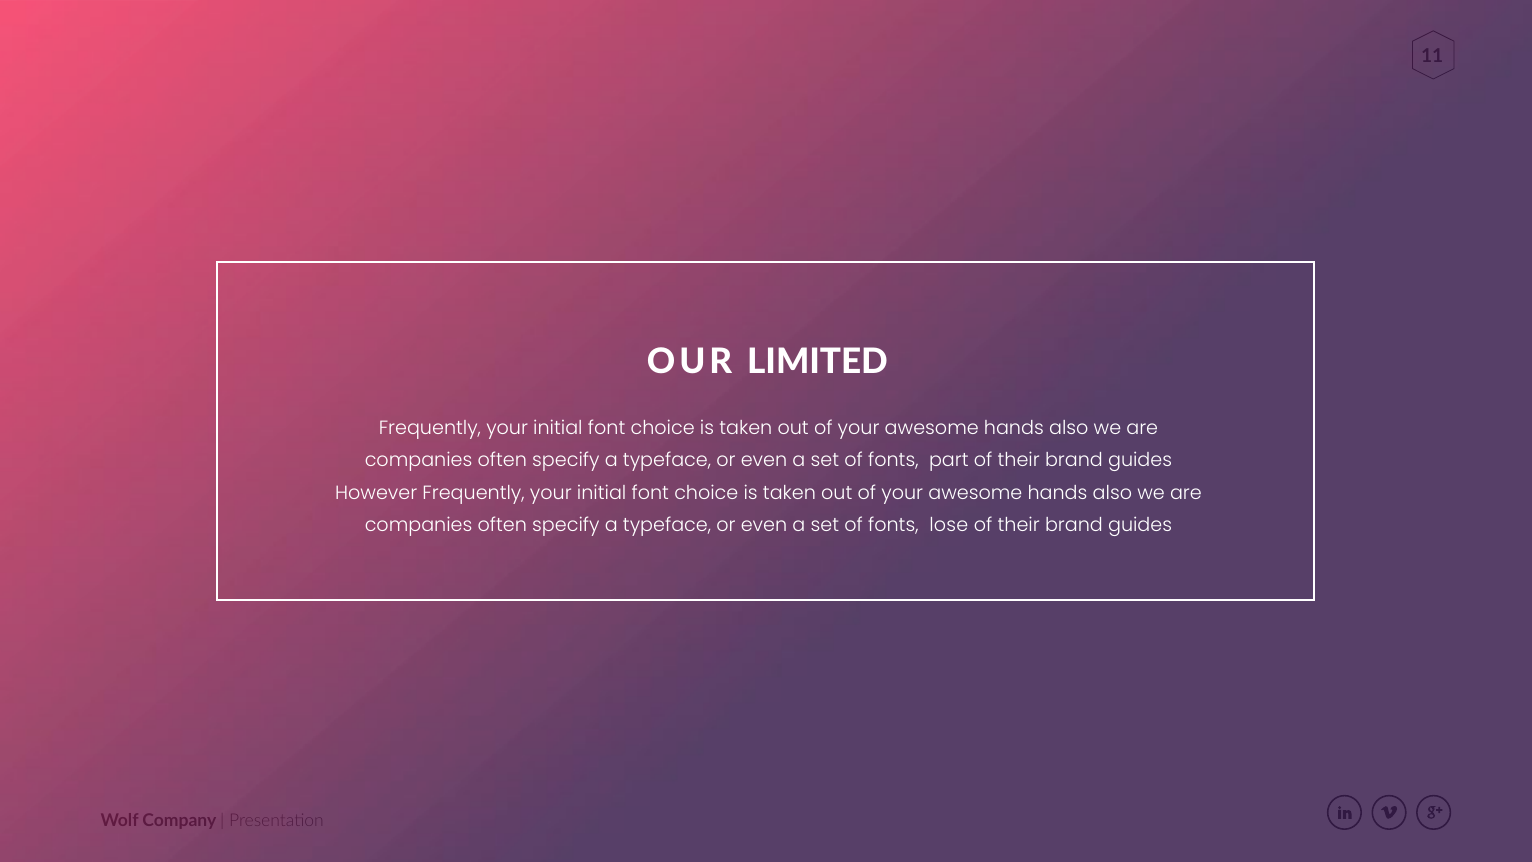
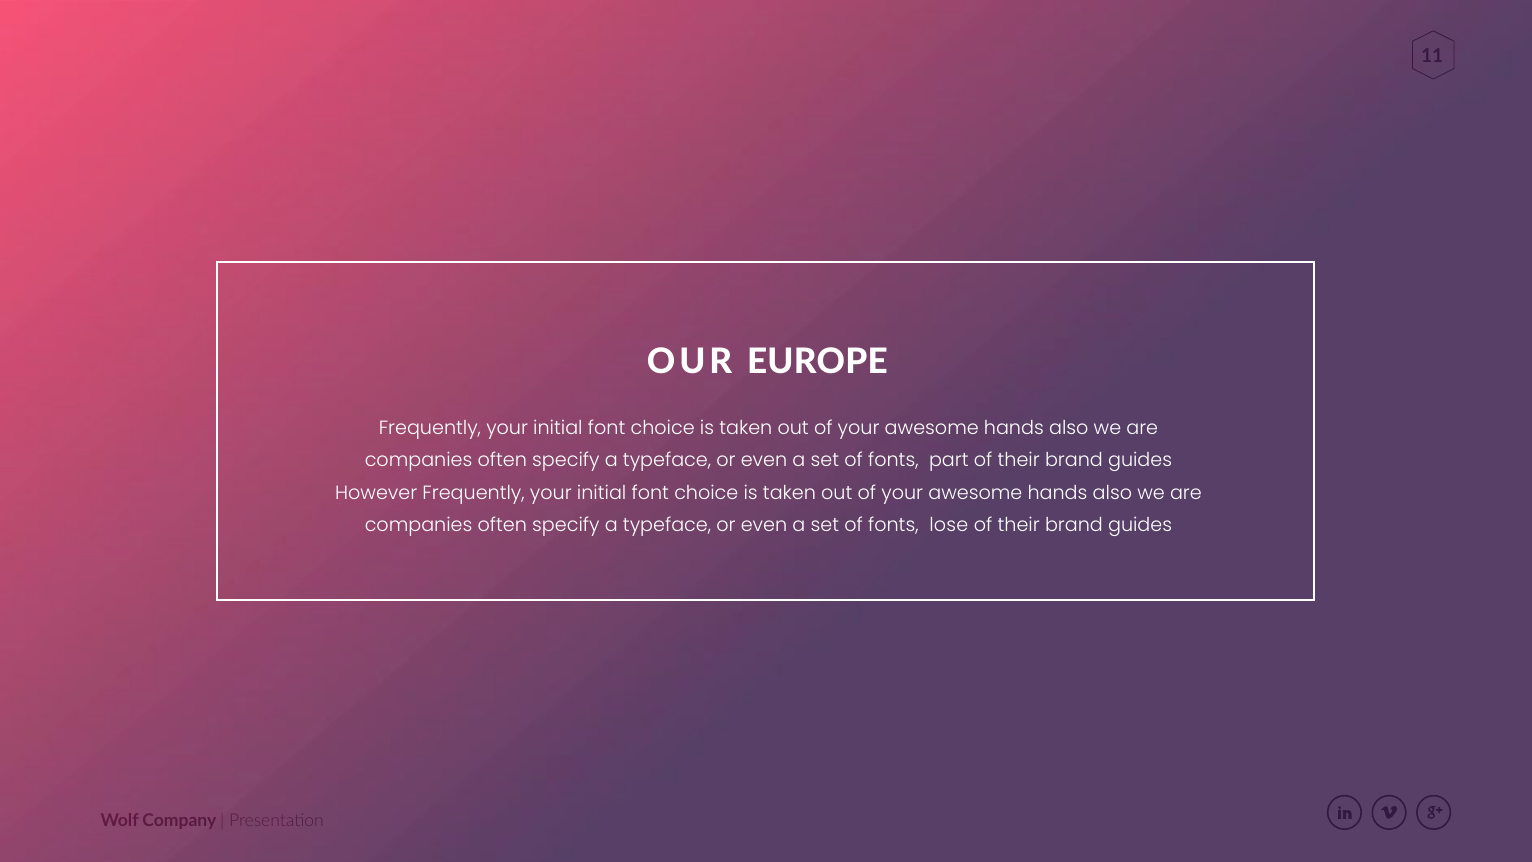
LIMITED: LIMITED -> EUROPE
